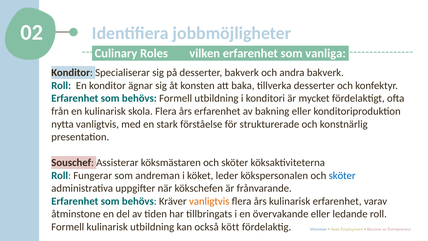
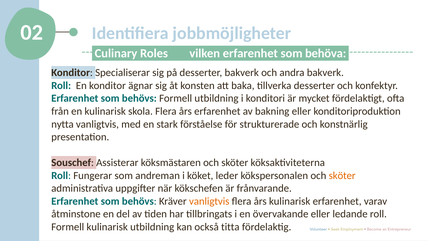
vanliga: vanliga -> behöva
sköter at (342, 175) colour: blue -> orange
kött: kött -> titta
